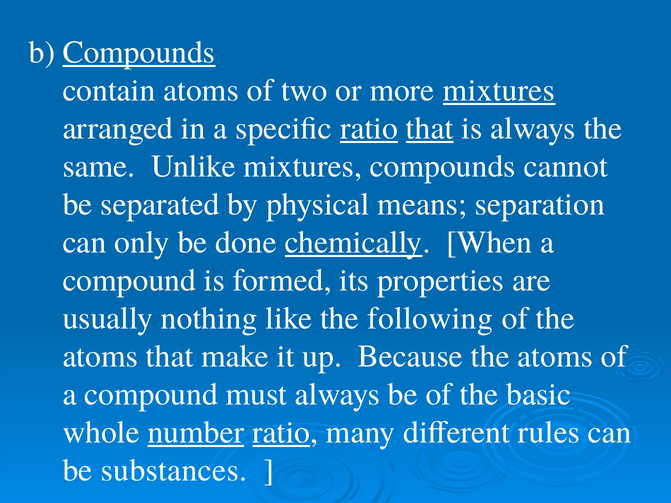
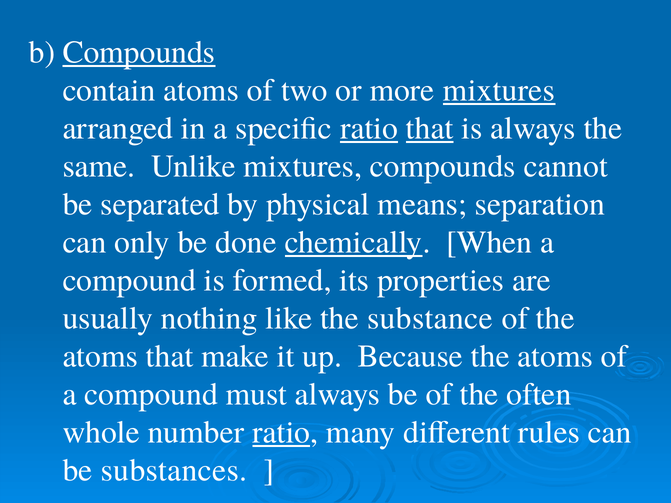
following: following -> substance
basic: basic -> often
number underline: present -> none
